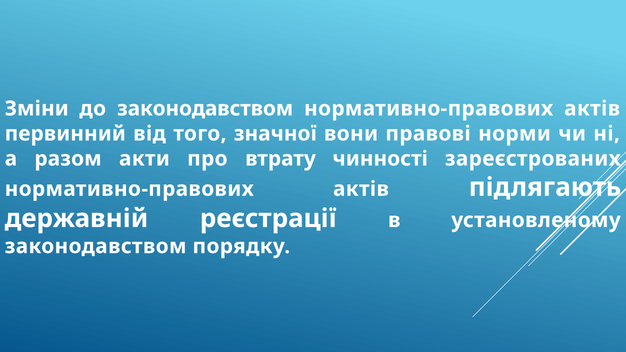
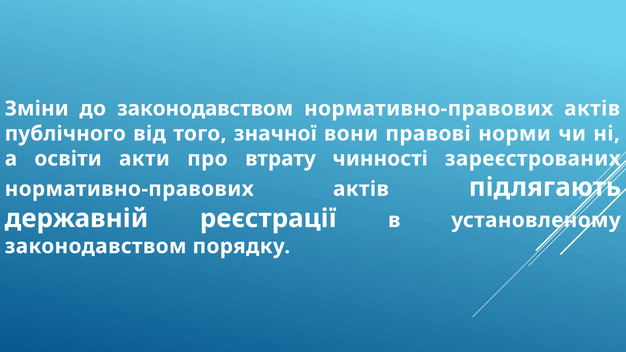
первинний: первинний -> публічного
разом: разом -> освіти
